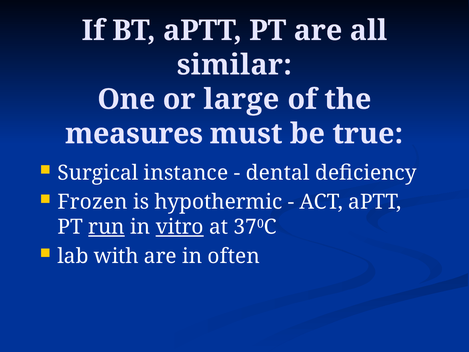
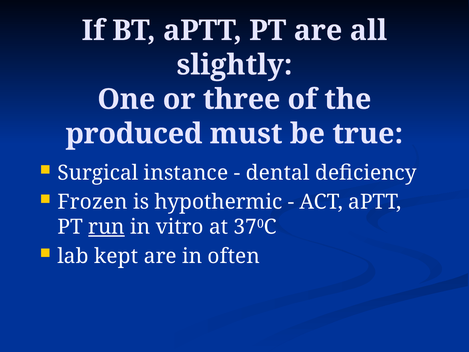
similar: similar -> slightly
large: large -> three
measures: measures -> produced
vitro underline: present -> none
with: with -> kept
